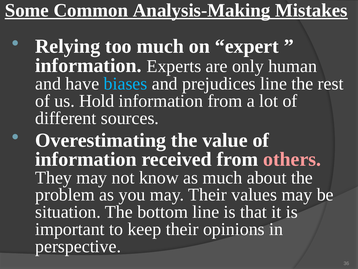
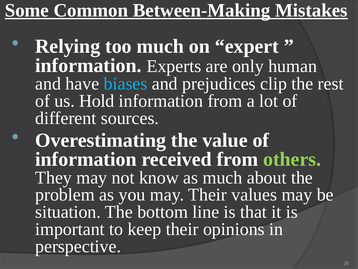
Analysis-Making: Analysis-Making -> Between-Making
prejudices line: line -> clip
others colour: pink -> light green
